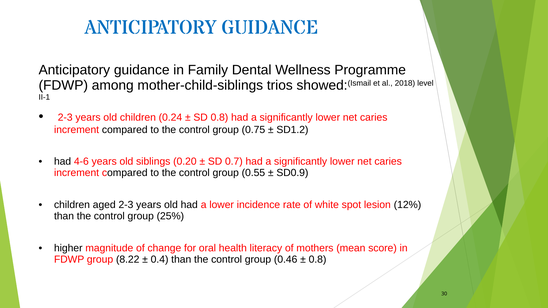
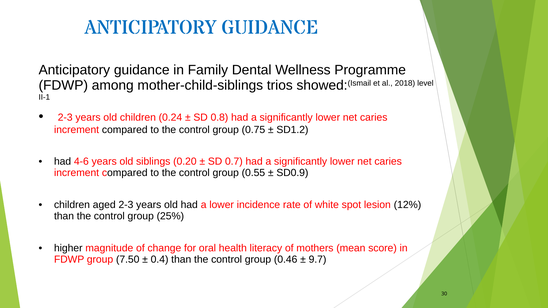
8.22: 8.22 -> 7.50
0.8 at (318, 260): 0.8 -> 9.7
